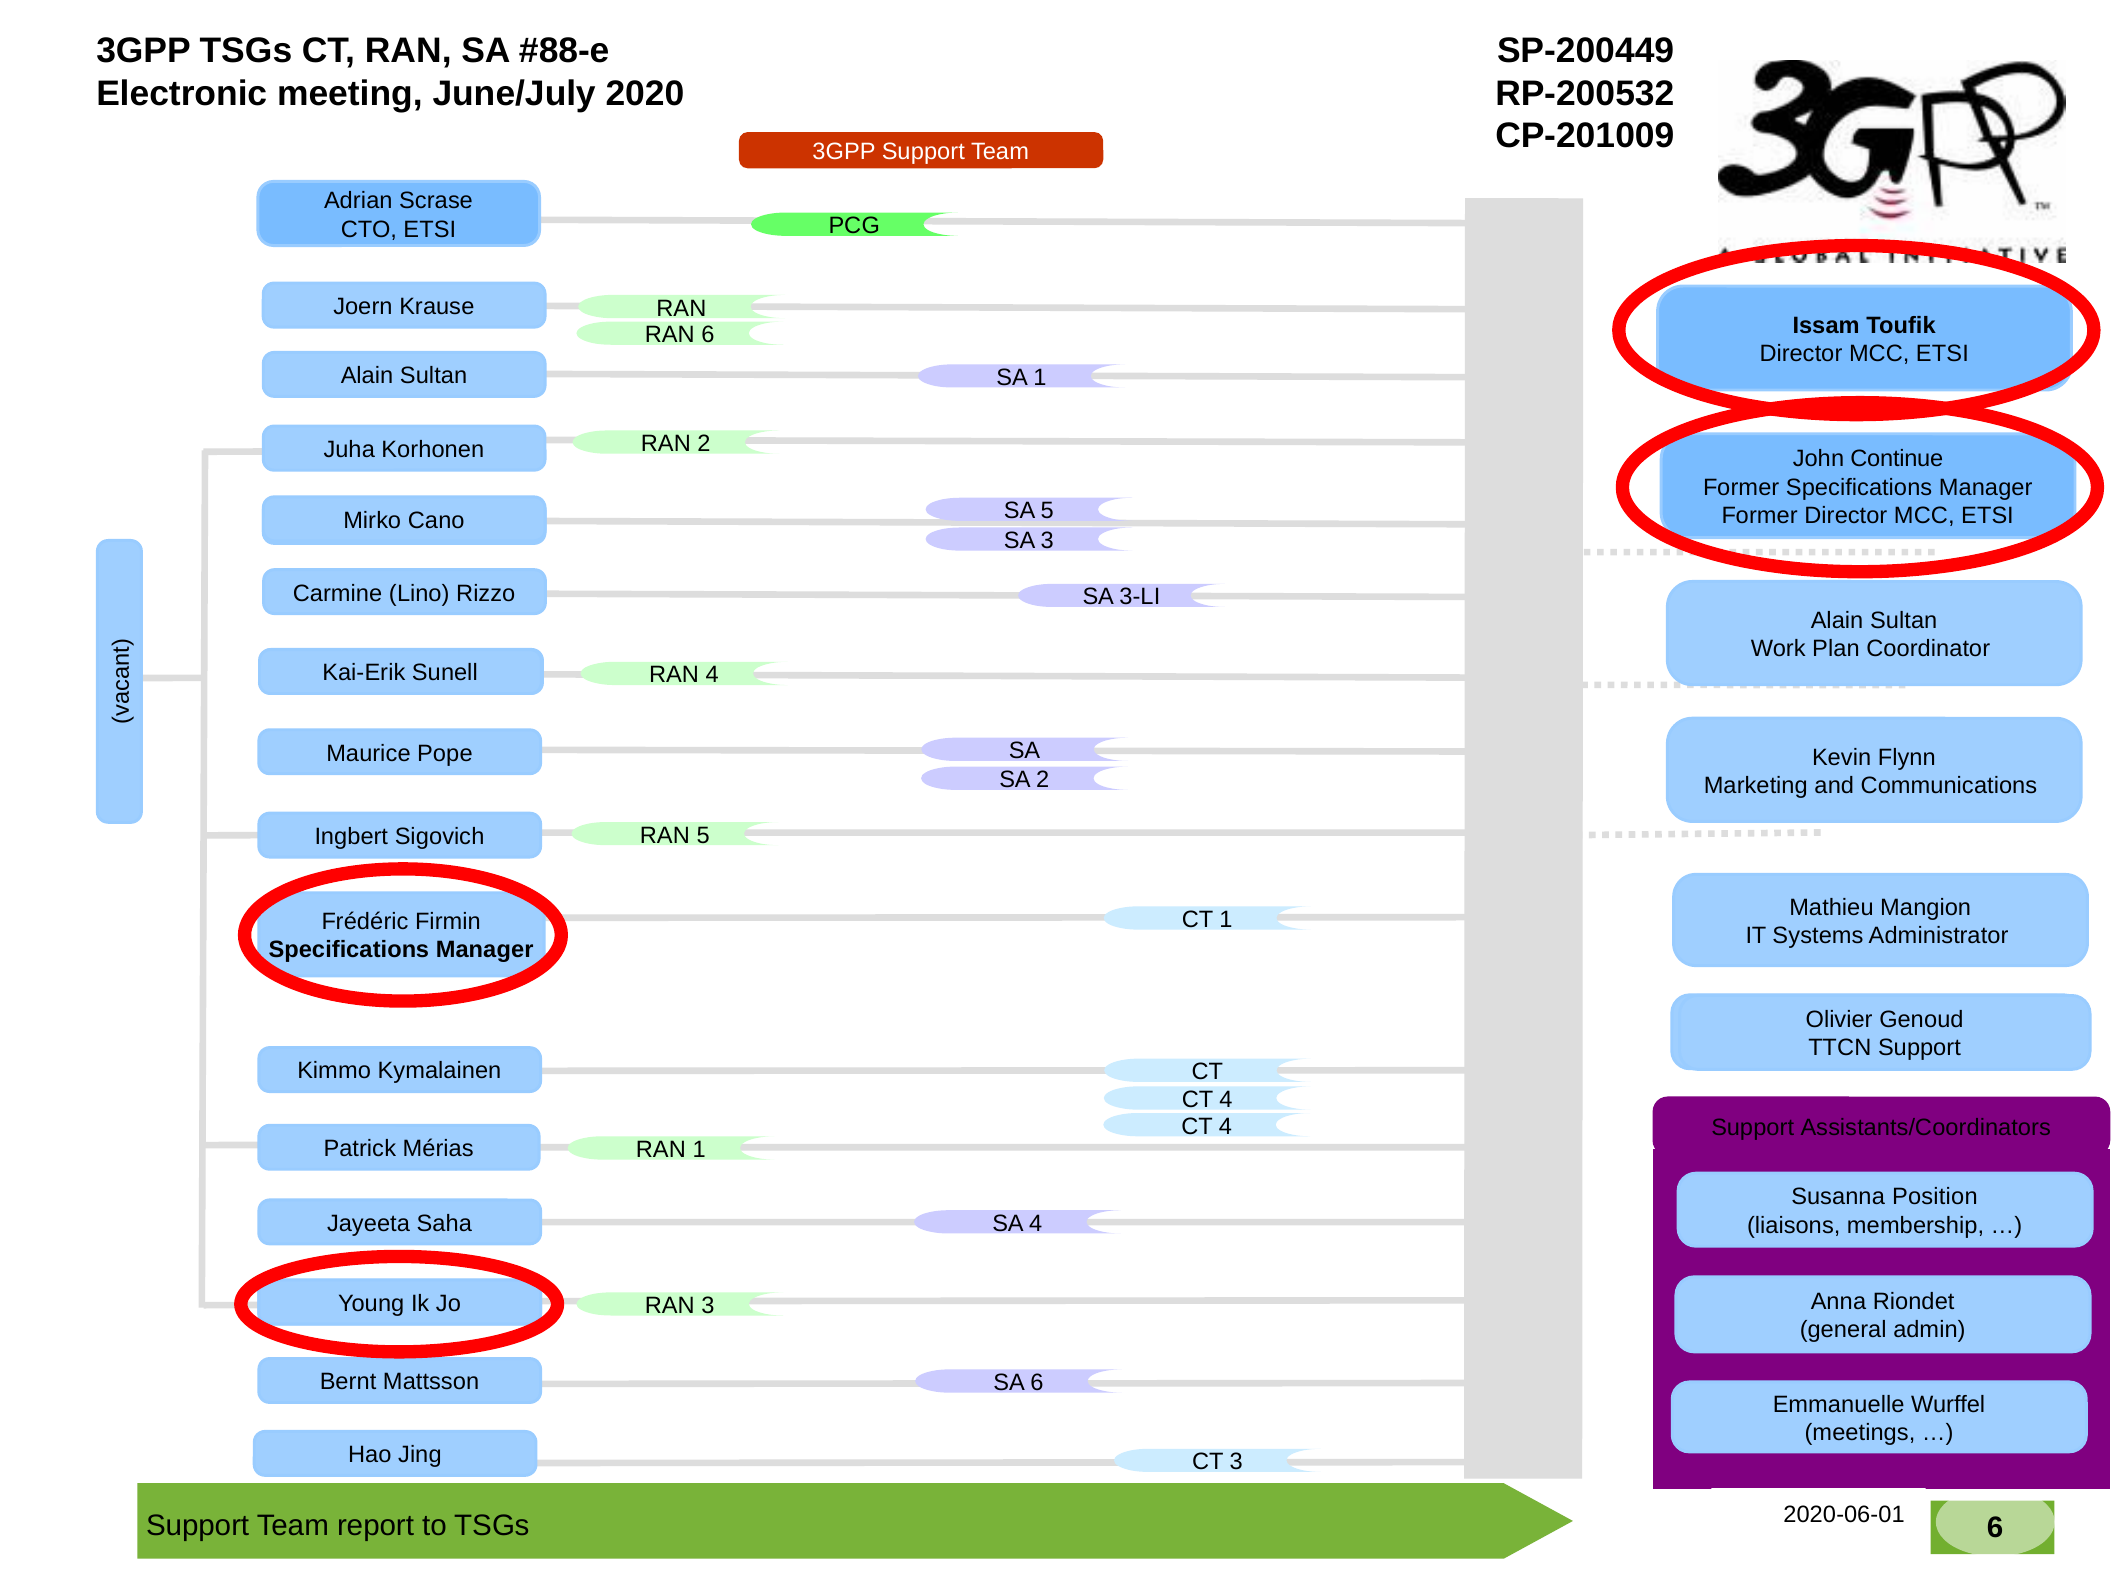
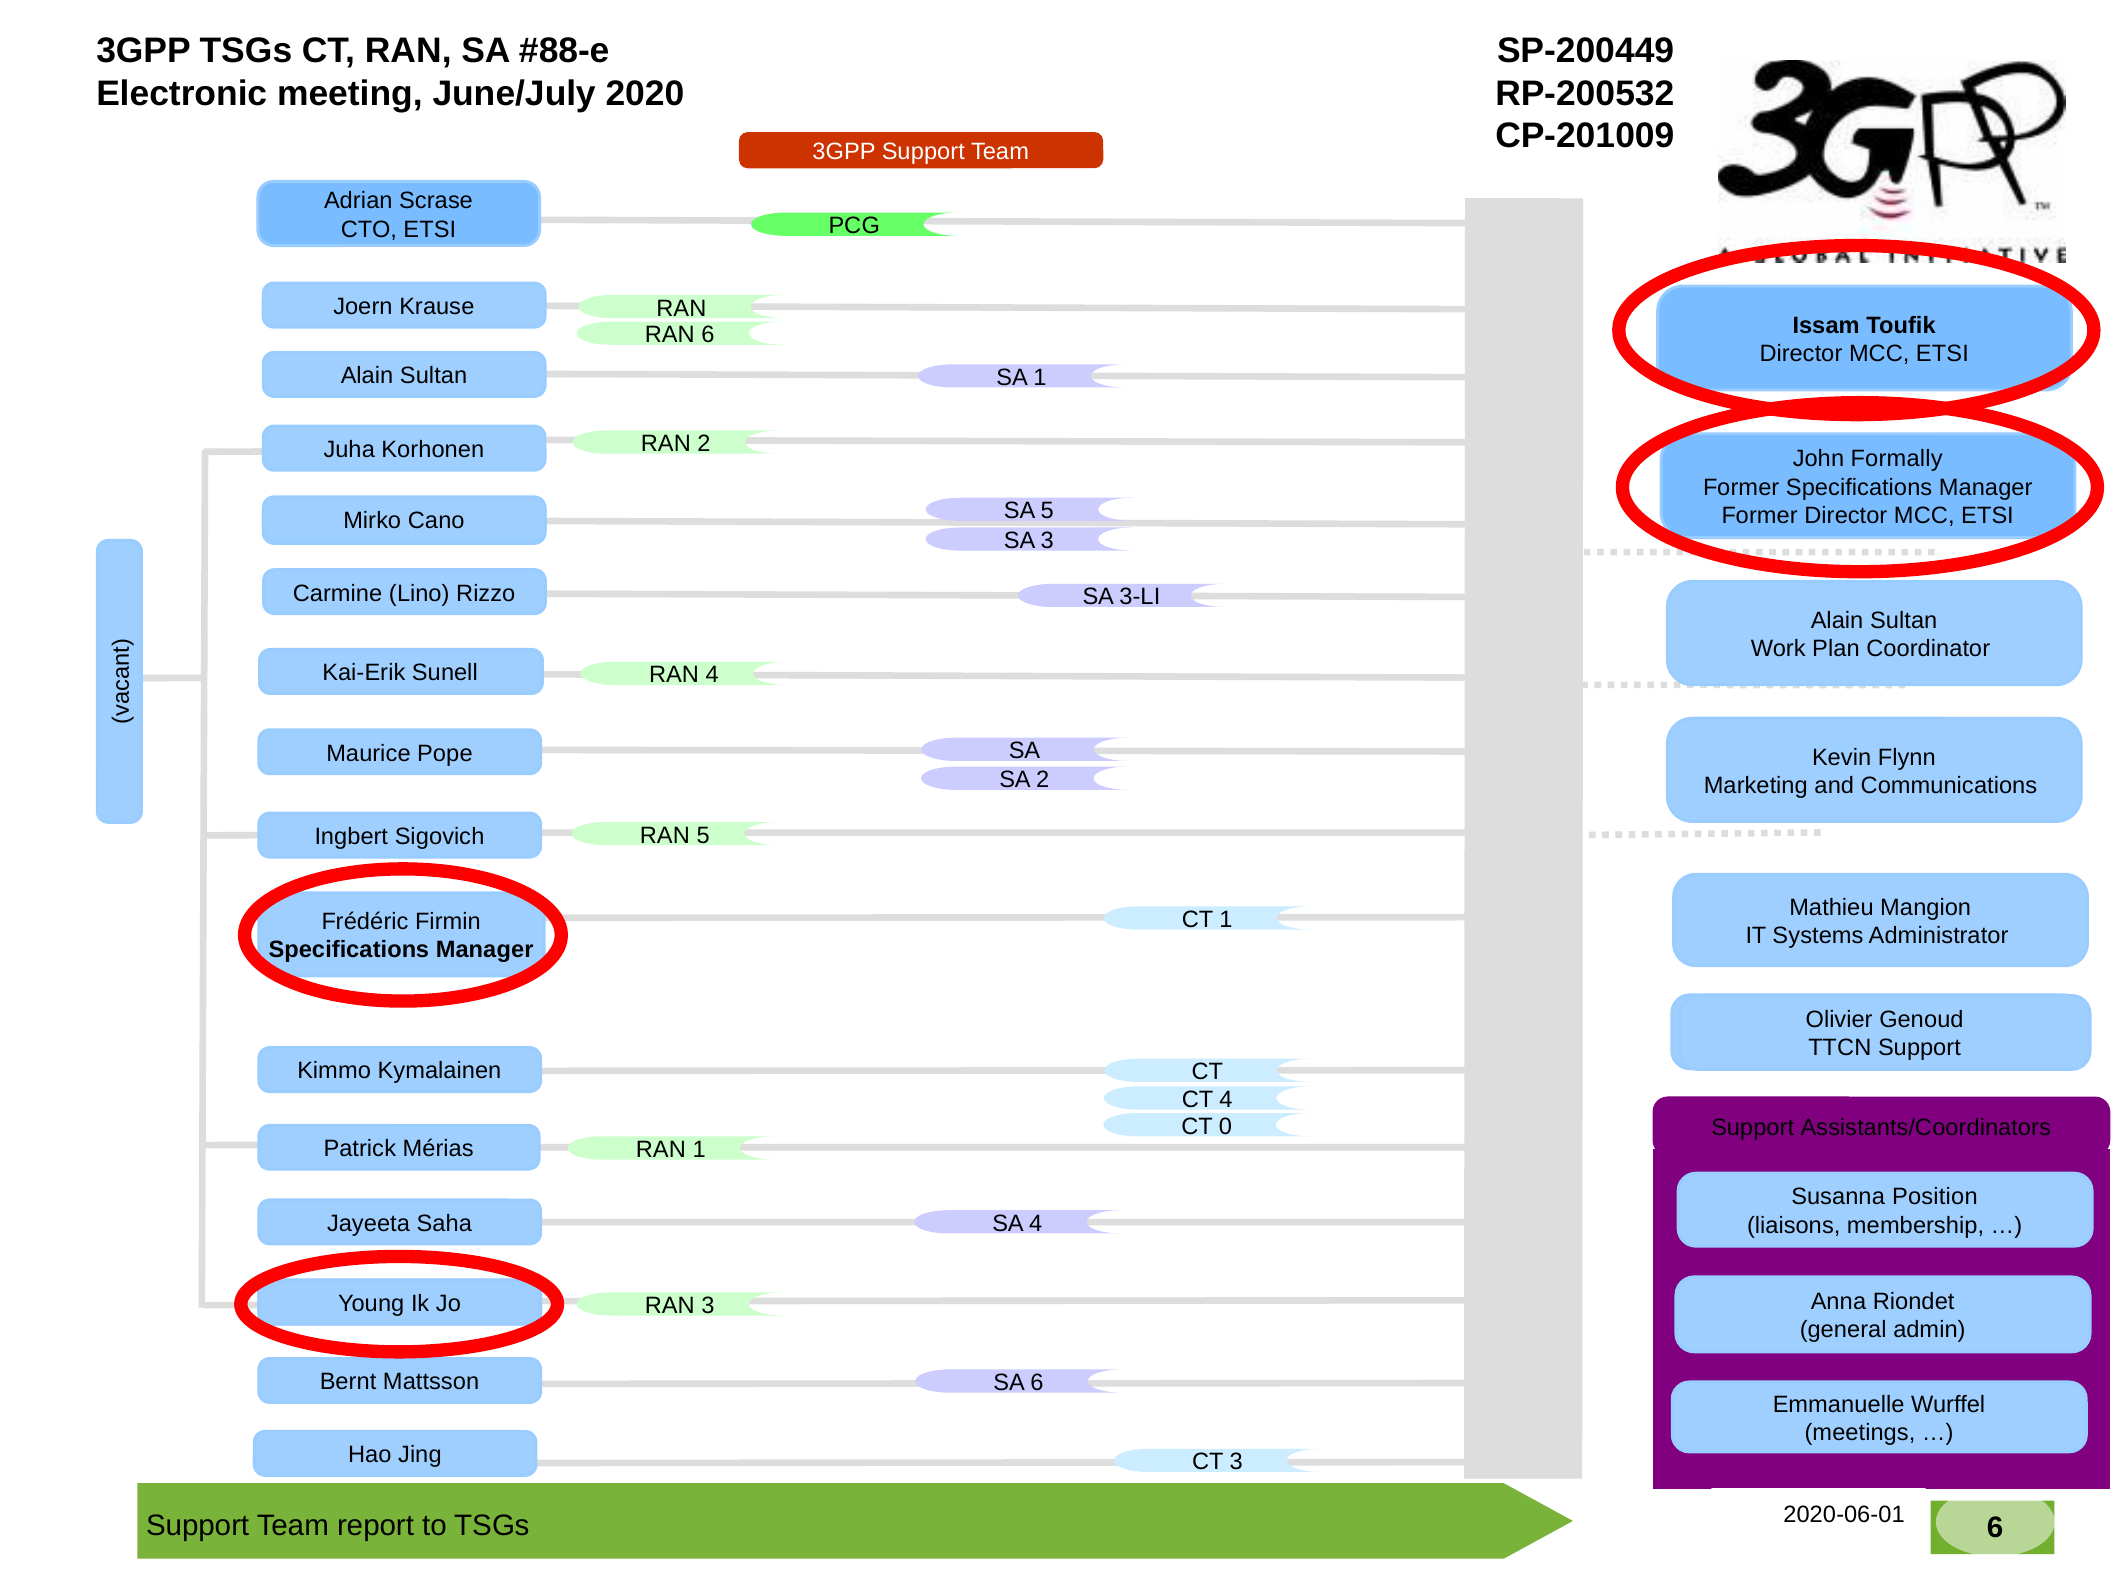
Continue: Continue -> Formally
4 at (1225, 1126): 4 -> 0
